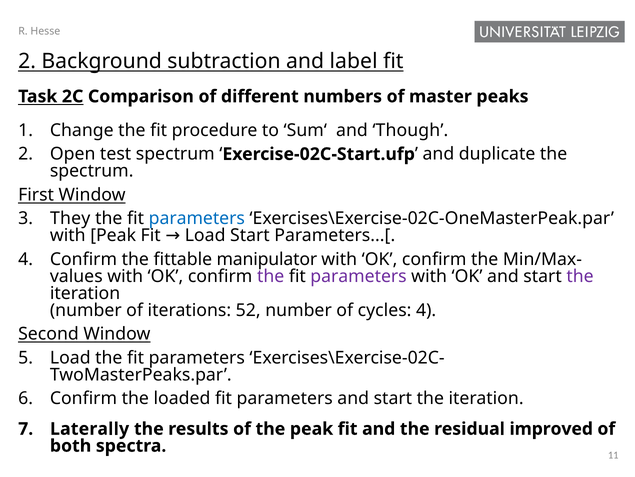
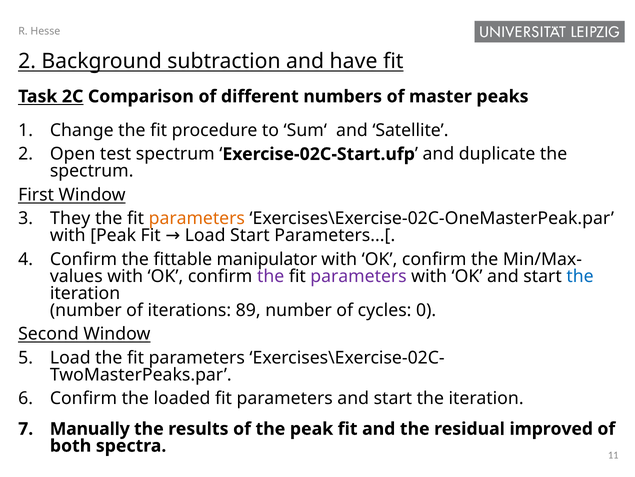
label: label -> have
Though: Though -> Satellite
parameters at (197, 218) colour: blue -> orange
the at (580, 276) colour: purple -> blue
52: 52 -> 89
cycles 4: 4 -> 0
Laterally: Laterally -> Manually
